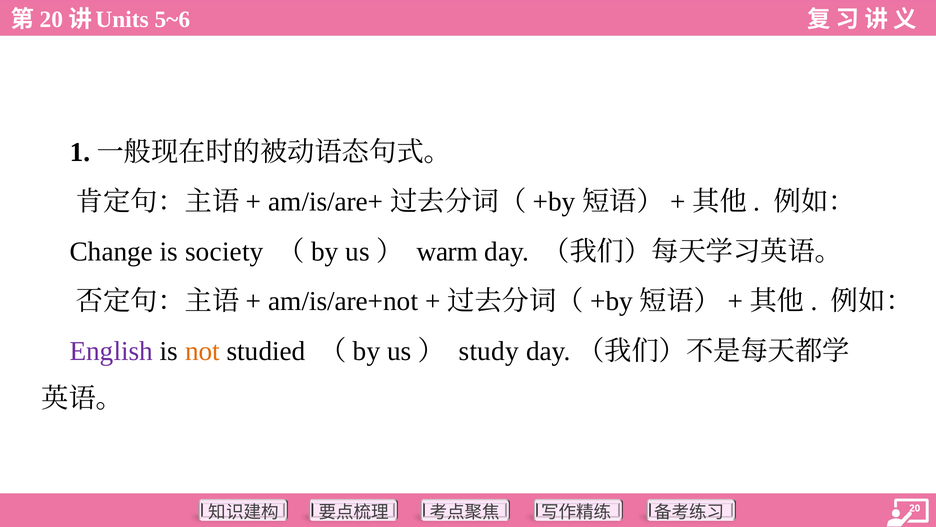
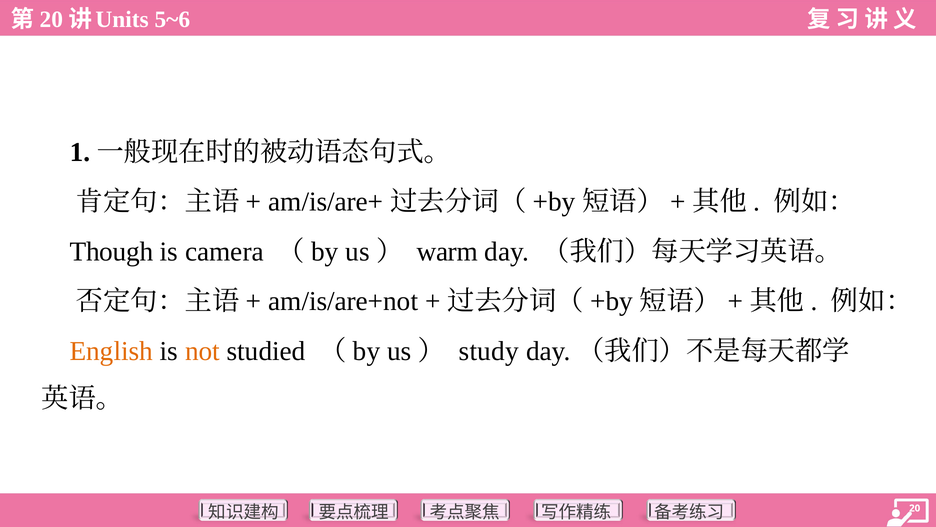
Change: Change -> Though
society: society -> camera
English colour: purple -> orange
